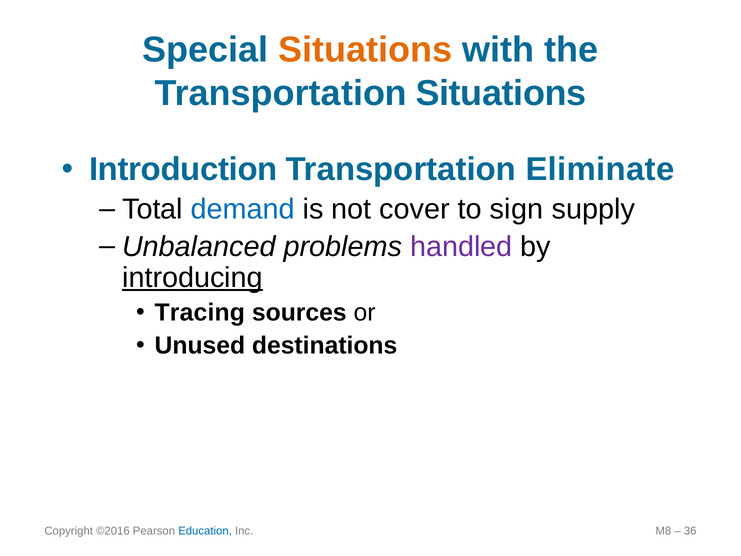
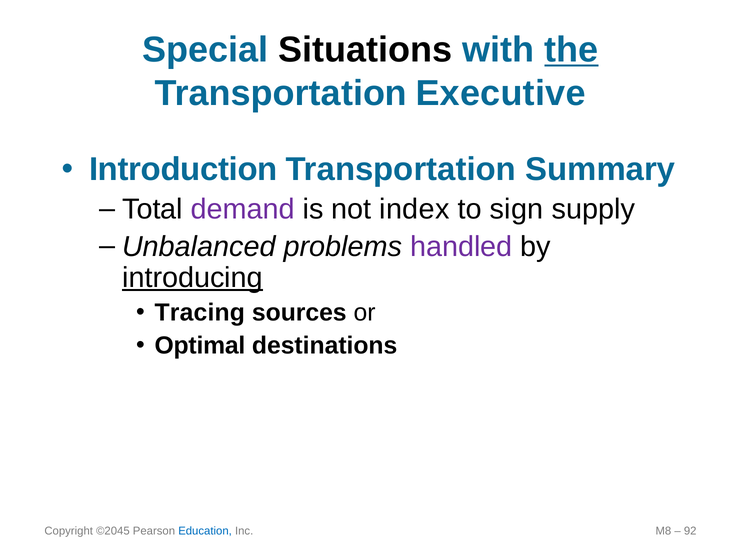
Situations at (365, 50) colour: orange -> black
the underline: none -> present
Transportation Situations: Situations -> Executive
Eliminate: Eliminate -> Summary
demand colour: blue -> purple
cover: cover -> index
Unused: Unused -> Optimal
©2016: ©2016 -> ©2045
36: 36 -> 92
